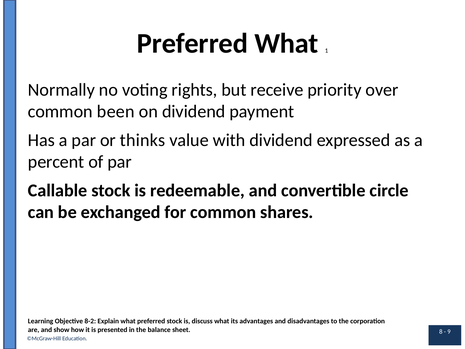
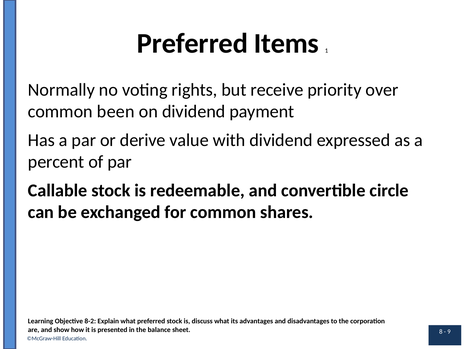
Preferred What: What -> Items
thinks: thinks -> derive
